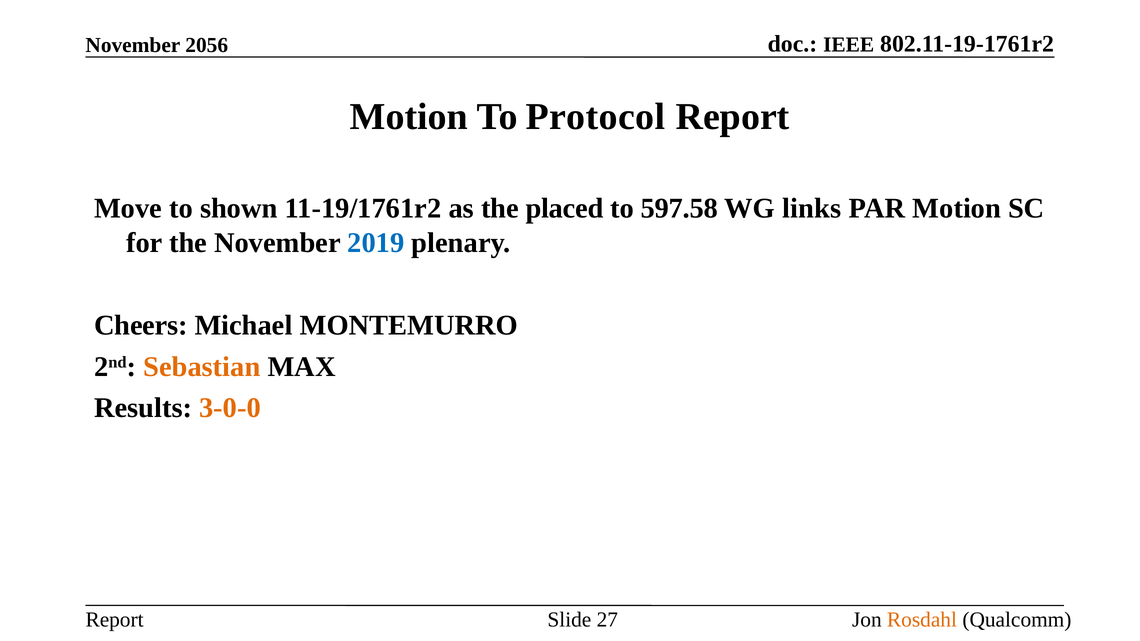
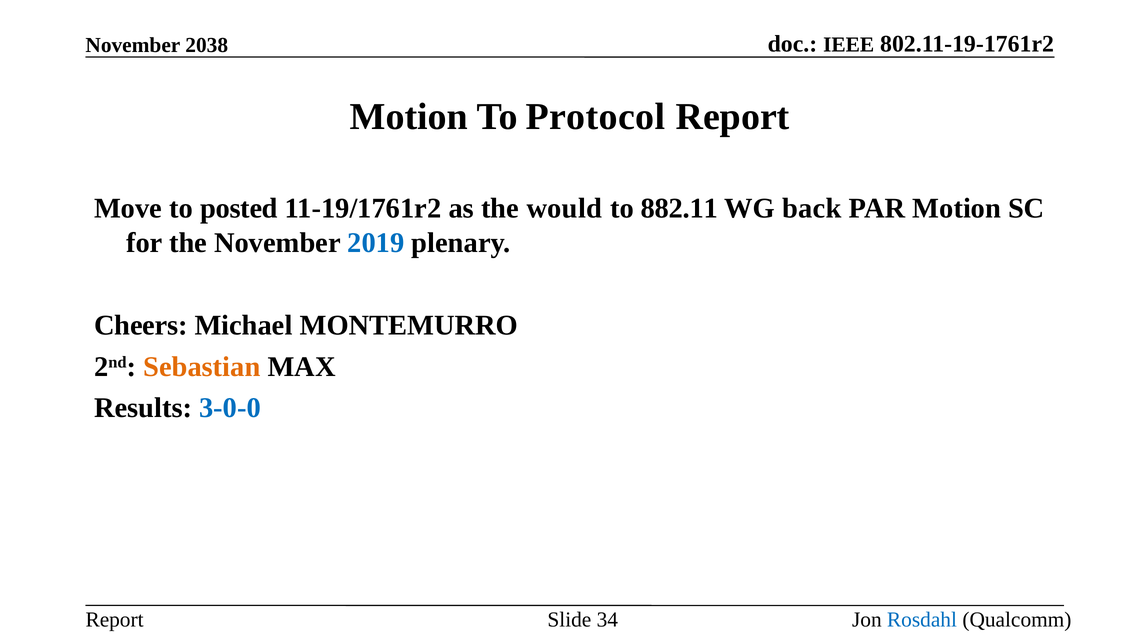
2056: 2056 -> 2038
shown: shown -> posted
placed: placed -> would
597.58: 597.58 -> 882.11
links: links -> back
3-0-0 colour: orange -> blue
27: 27 -> 34
Rosdahl colour: orange -> blue
